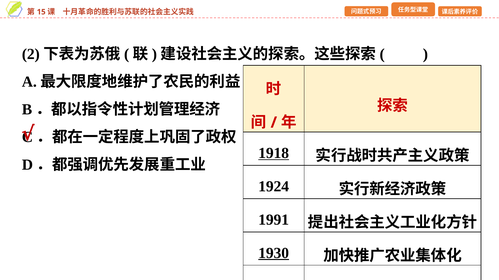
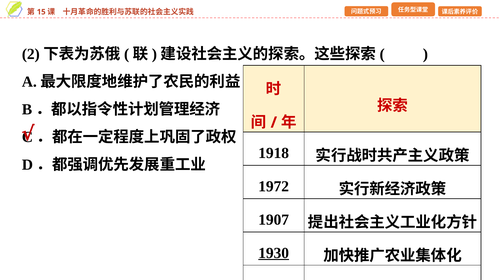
1918 underline: present -> none
1924: 1924 -> 1972
1991: 1991 -> 1907
